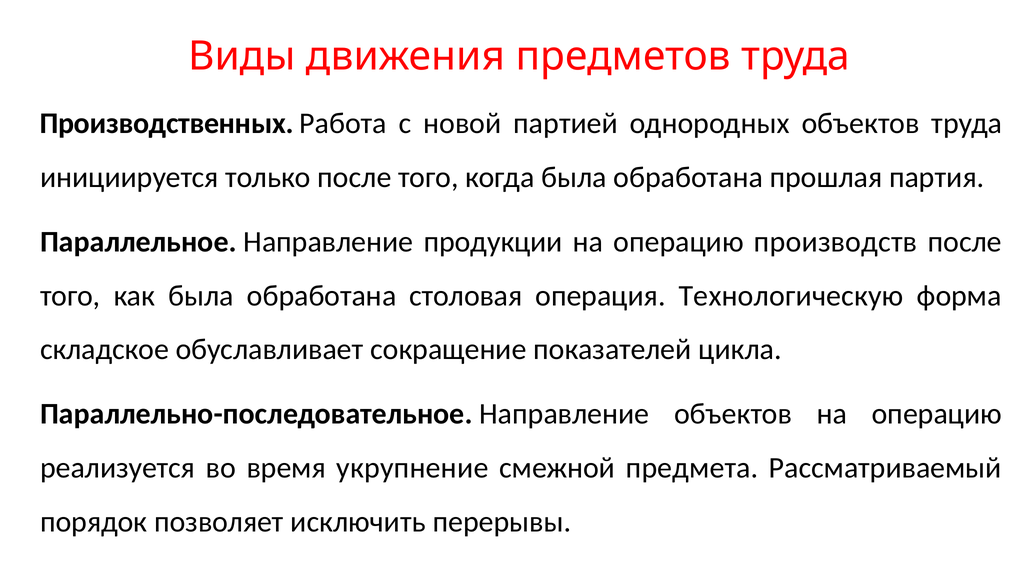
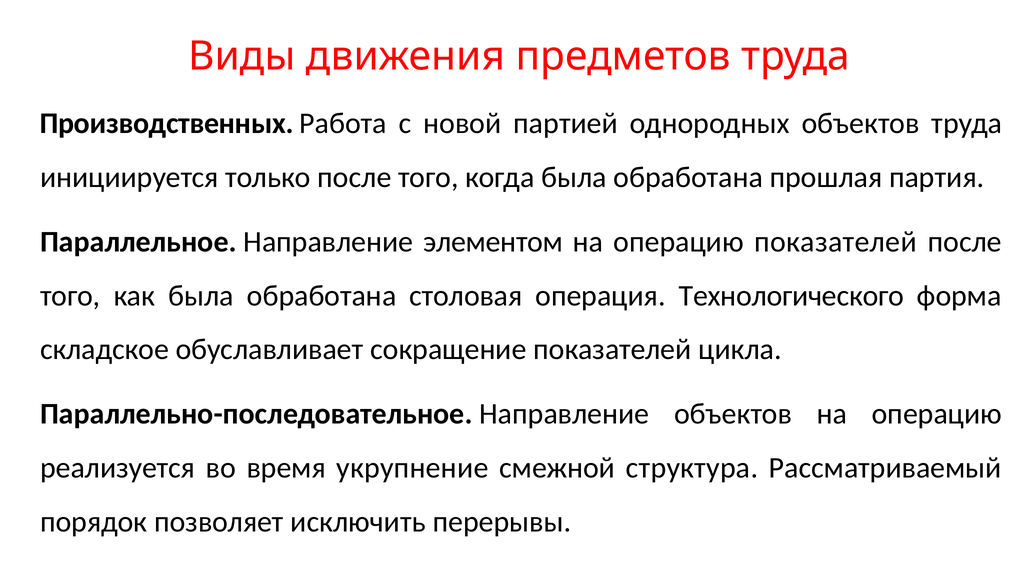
продукции: продукции -> элементом
операцию производств: производств -> показателей
Технологическую: Технологическую -> Технологического
предмета: предмета -> структура
